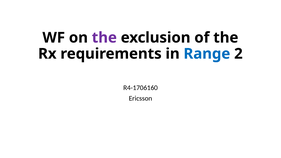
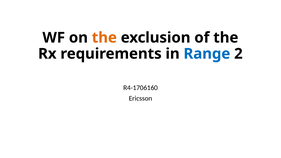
the at (104, 38) colour: purple -> orange
